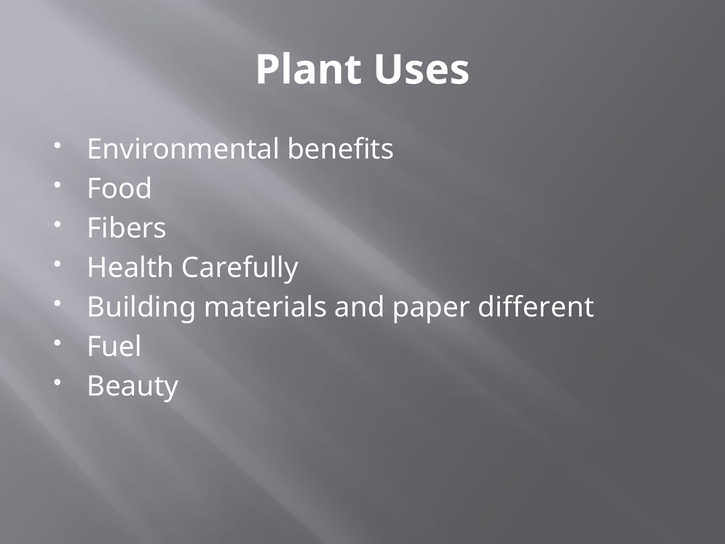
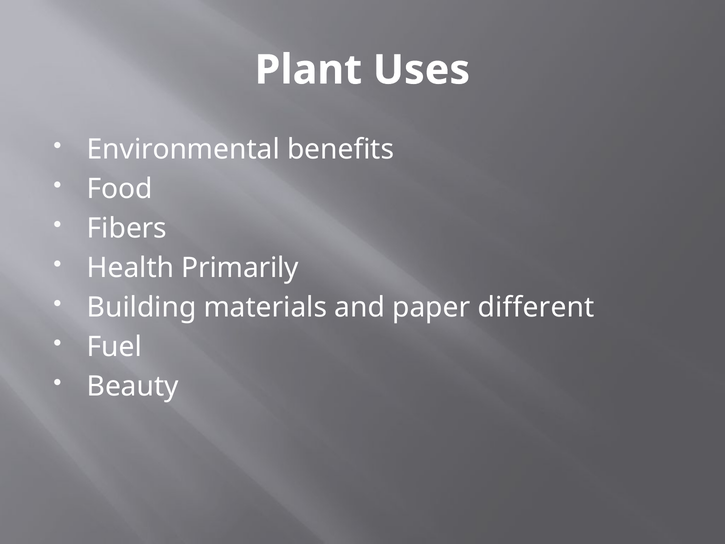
Carefully: Carefully -> Primarily
